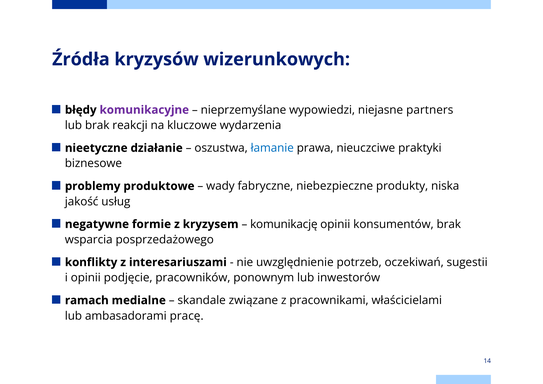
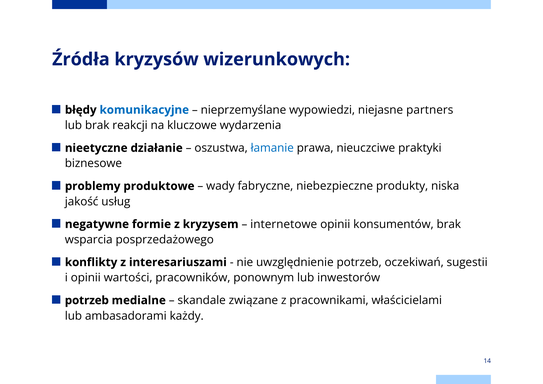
komunikacyjne colour: purple -> blue
komunikację: komunikację -> internetowe
podjęcie: podjęcie -> wartości
ramach at (87, 300): ramach -> potrzeb
pracę: pracę -> każdy
